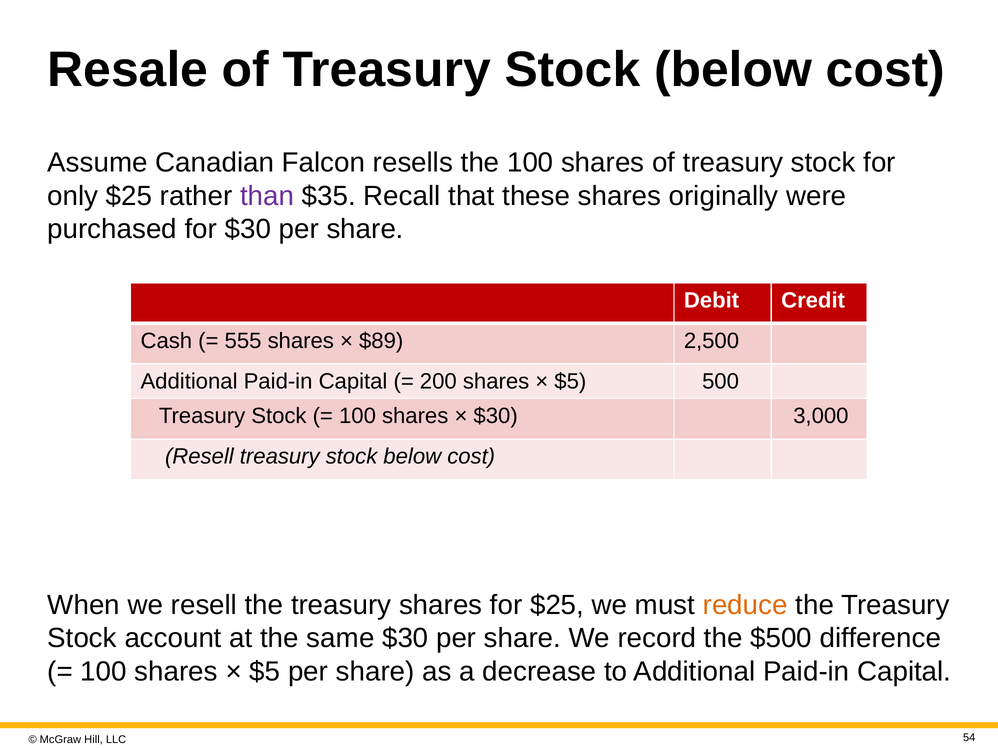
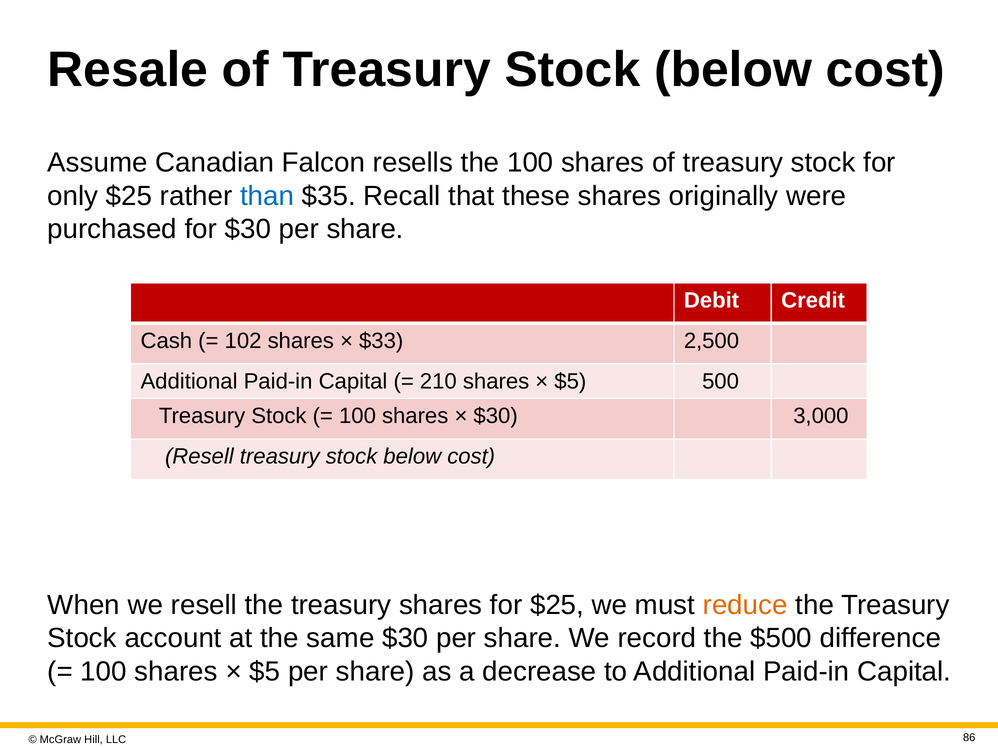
than colour: purple -> blue
555: 555 -> 102
$89: $89 -> $33
200: 200 -> 210
54: 54 -> 86
